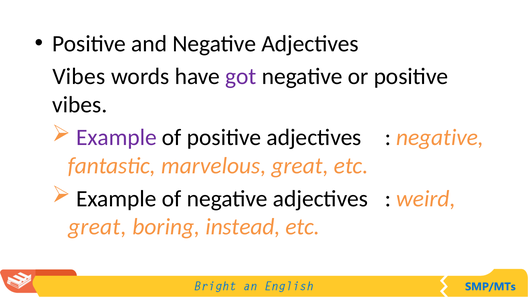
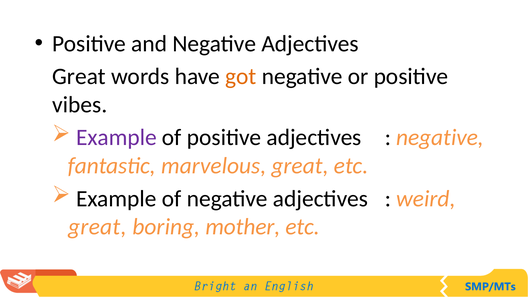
Vibes at (79, 77): Vibes -> Great
got colour: purple -> orange
instead: instead -> mother
